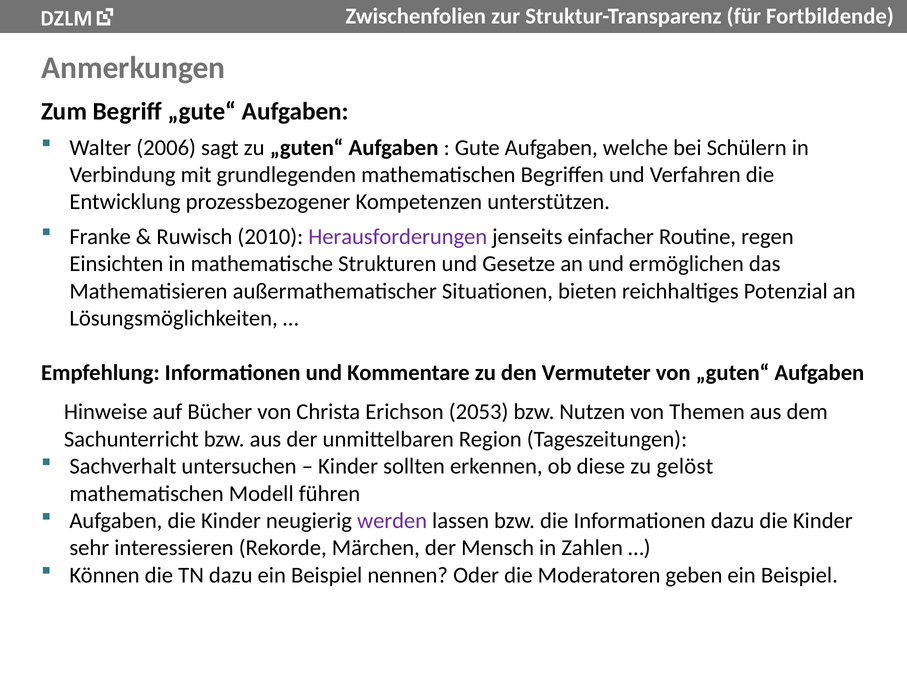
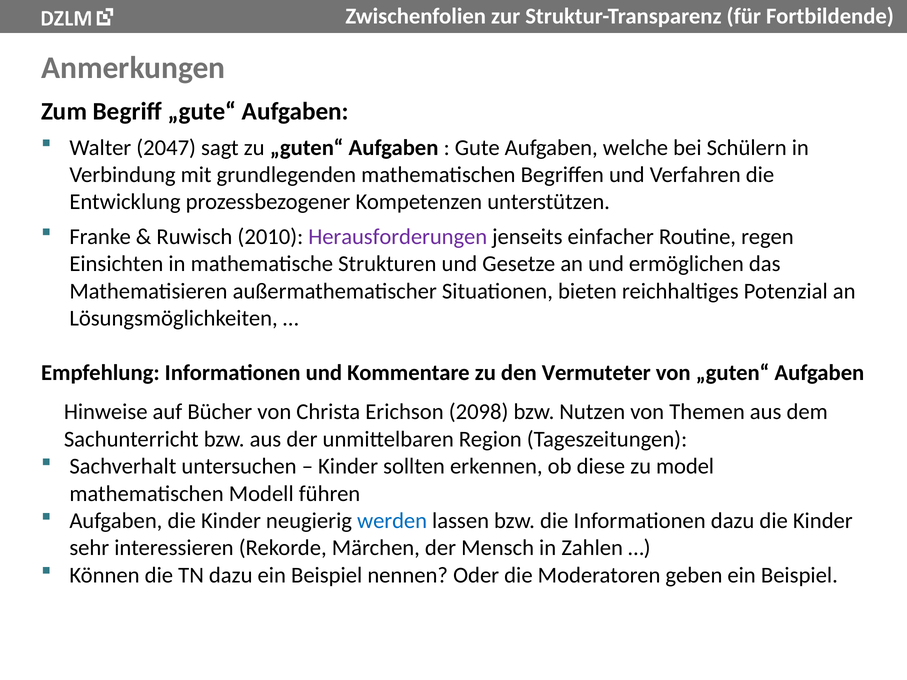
2006: 2006 -> 2047
2053: 2053 -> 2098
gelöst: gelöst -> model
werden colour: purple -> blue
